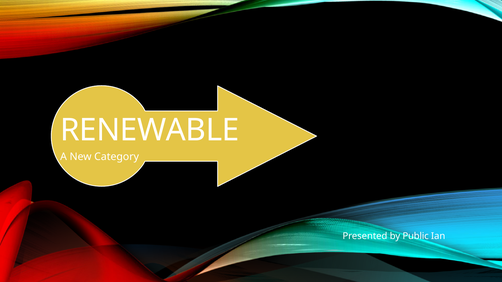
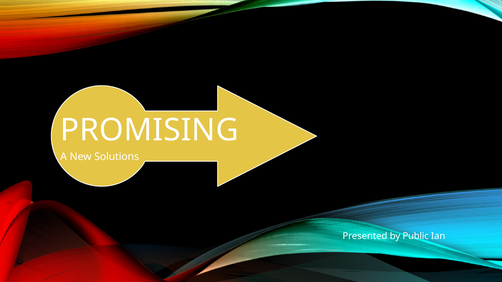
RENEWABLE: RENEWABLE -> PROMISING
Category: Category -> Solutions
